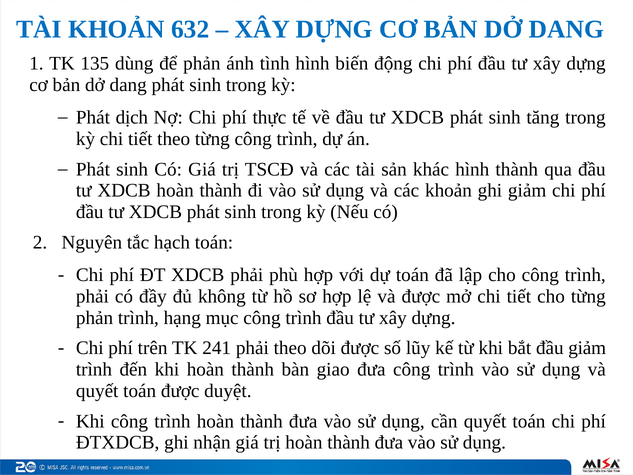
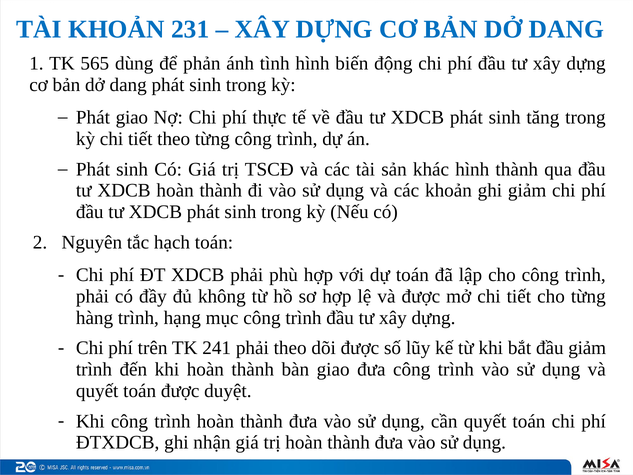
632: 632 -> 231
135: 135 -> 565
Phát dịch: dịch -> giao
phản at (95, 318): phản -> hàng
